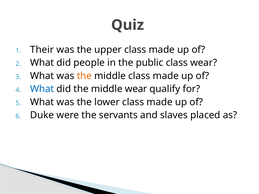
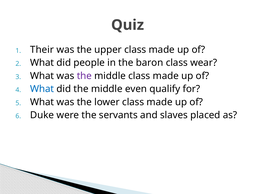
public: public -> baron
the at (84, 76) colour: orange -> purple
middle wear: wear -> even
